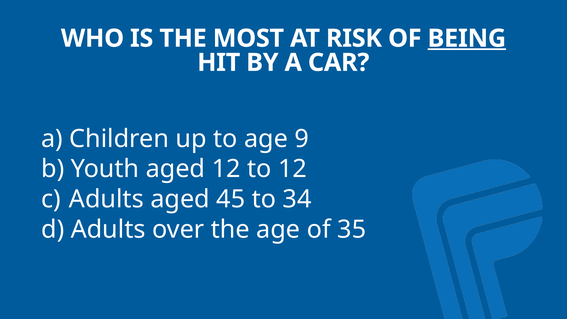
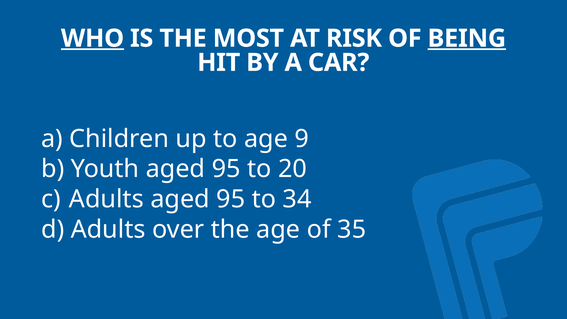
WHO underline: none -> present
Youth aged 12: 12 -> 95
to 12: 12 -> 20
Adults aged 45: 45 -> 95
